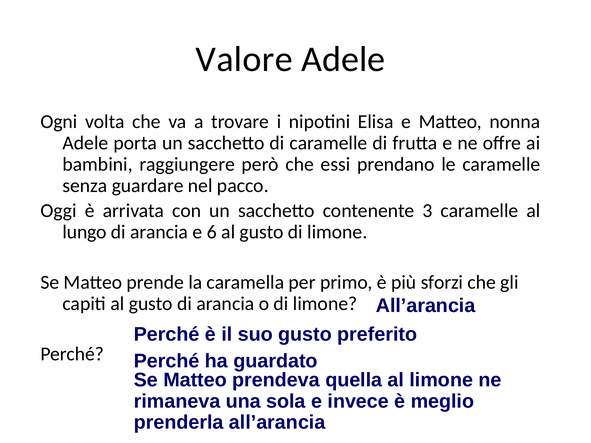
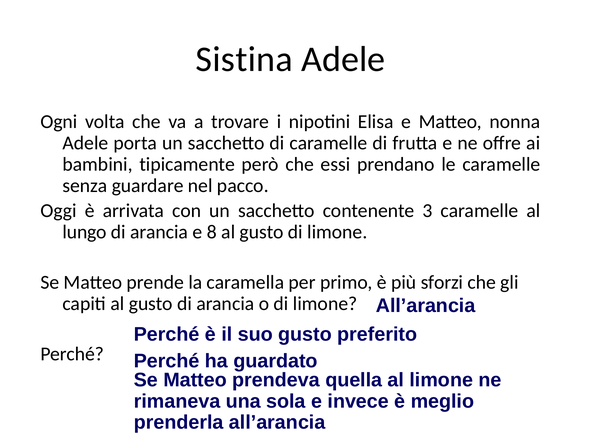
Valore: Valore -> Sistina
raggiungere: raggiungere -> tipicamente
6: 6 -> 8
